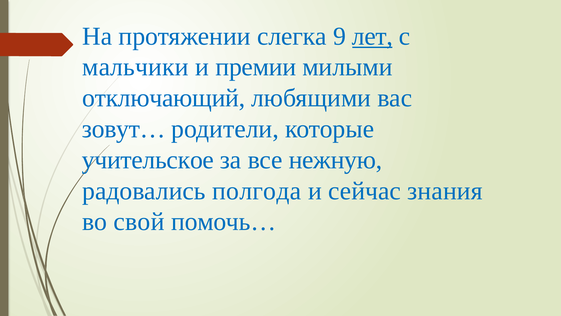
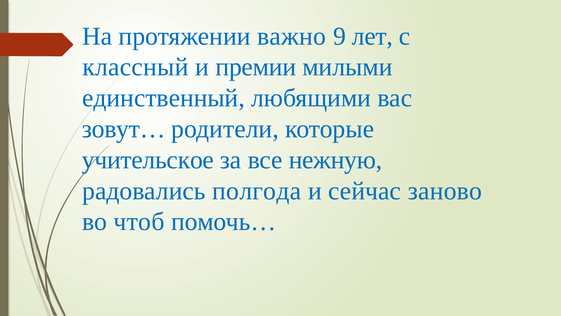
слегка: слегка -> важно
лет underline: present -> none
мальчики: мальчики -> классный
отключающий: отключающий -> единственный
знания: знания -> заново
свой: свой -> чтоб
